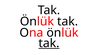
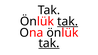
tak at (68, 21) underline: none -> present
